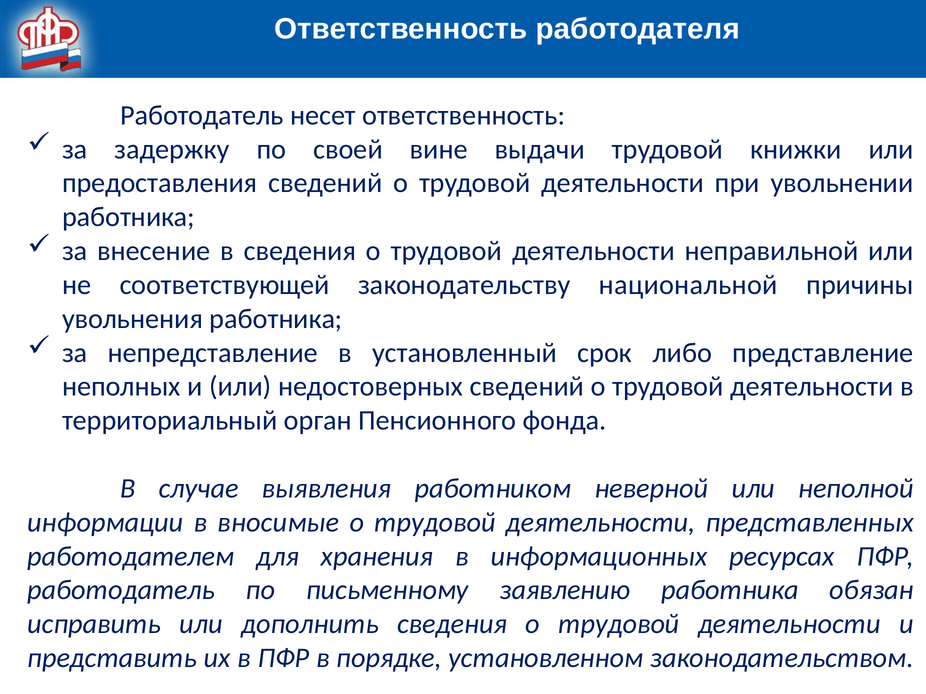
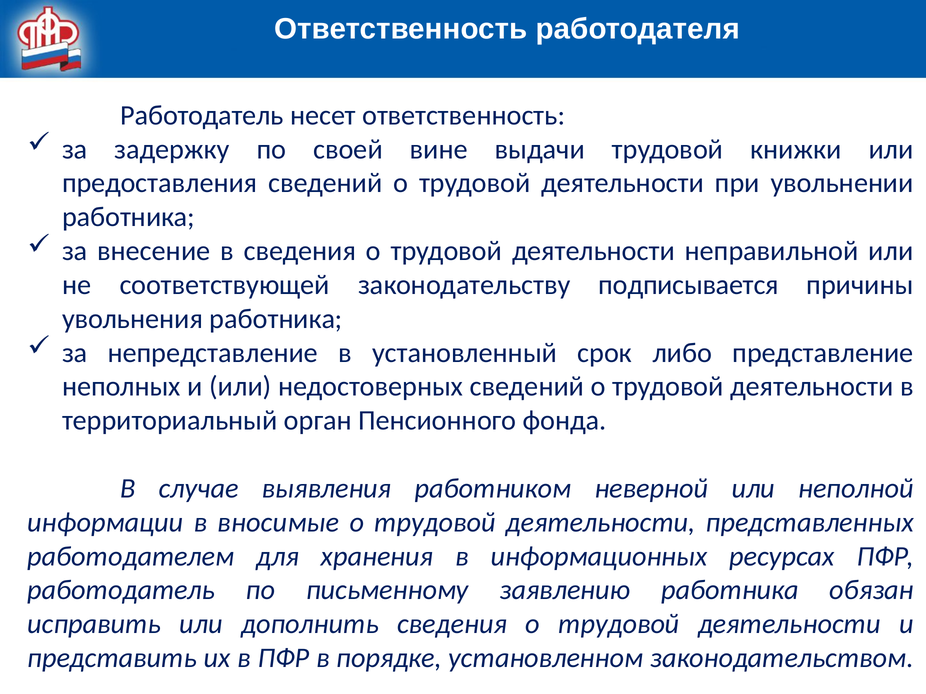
национальной: национальной -> подписывается
